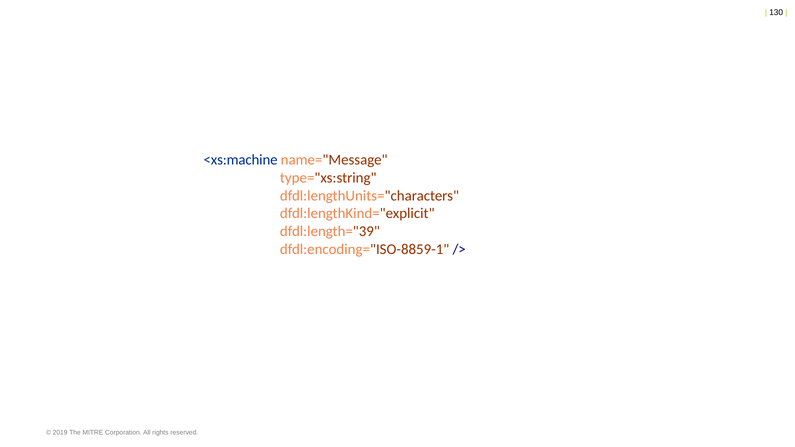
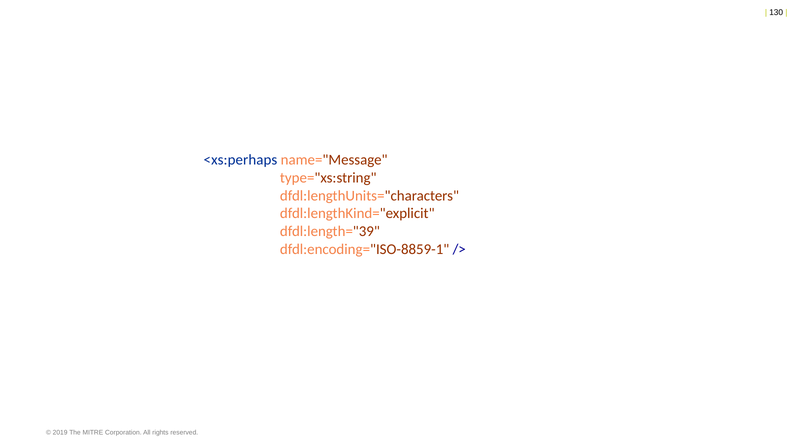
<xs:machine: <xs:machine -> <xs:perhaps
